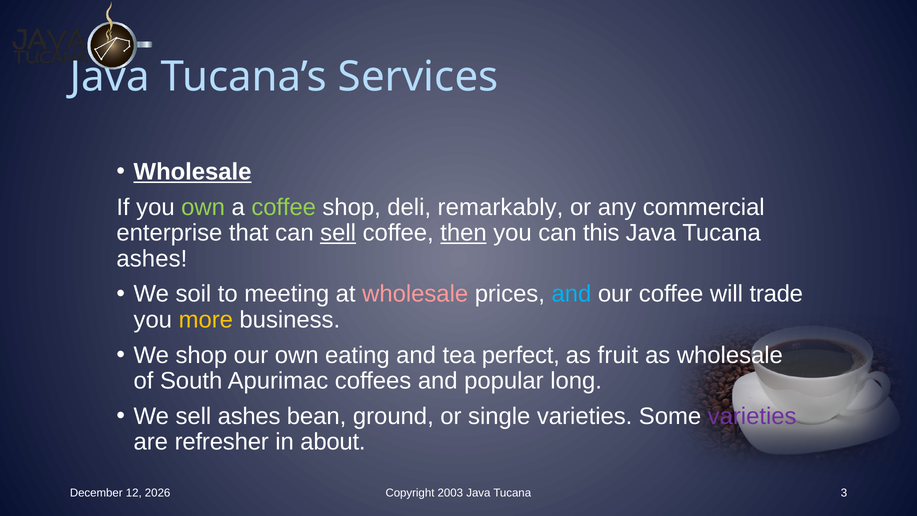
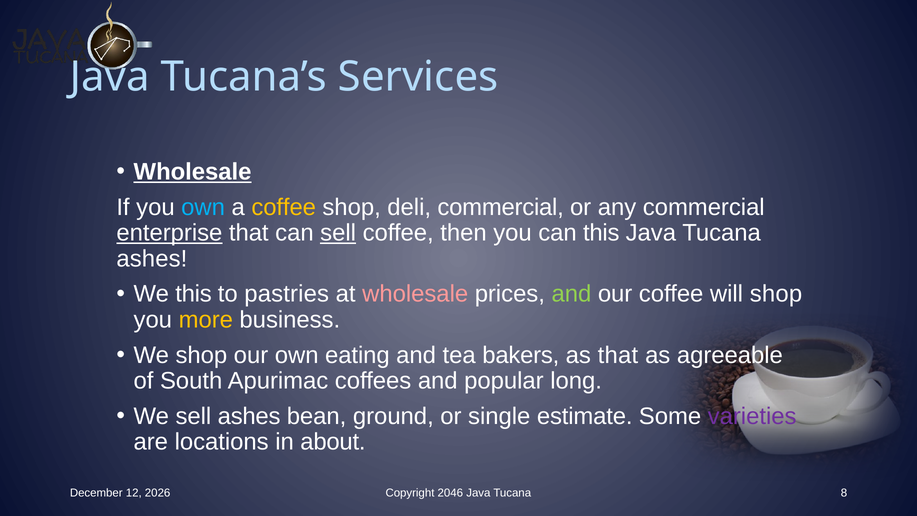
own at (203, 207) colour: light green -> light blue
coffee at (284, 207) colour: light green -> yellow
deli remarkably: remarkably -> commercial
enterprise underline: none -> present
then underline: present -> none
We soil: soil -> this
meeting: meeting -> pastries
and at (571, 294) colour: light blue -> light green
will trade: trade -> shop
perfect: perfect -> bakers
as fruit: fruit -> that
as wholesale: wholesale -> agreeable
single varieties: varieties -> estimate
refresher: refresher -> locations
2003: 2003 -> 2046
3: 3 -> 8
